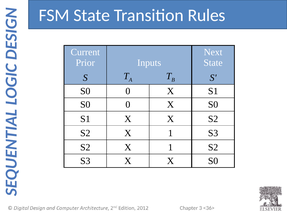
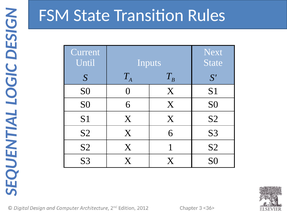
Prior: Prior -> Until
0 at (128, 105): 0 -> 6
1 at (170, 133): 1 -> 6
